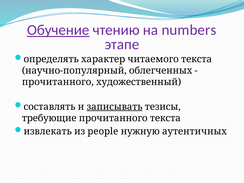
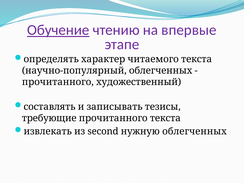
numbers: numbers -> впервые
записывать underline: present -> none
people: people -> second
нужную аутентичных: аутентичных -> облегченных
